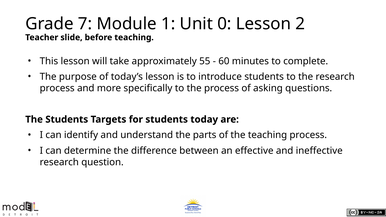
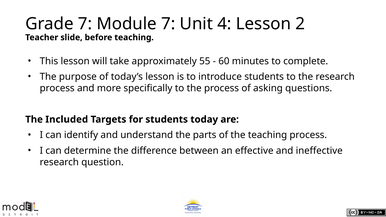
Module 1: 1 -> 7
0: 0 -> 4
The Students: Students -> Included
